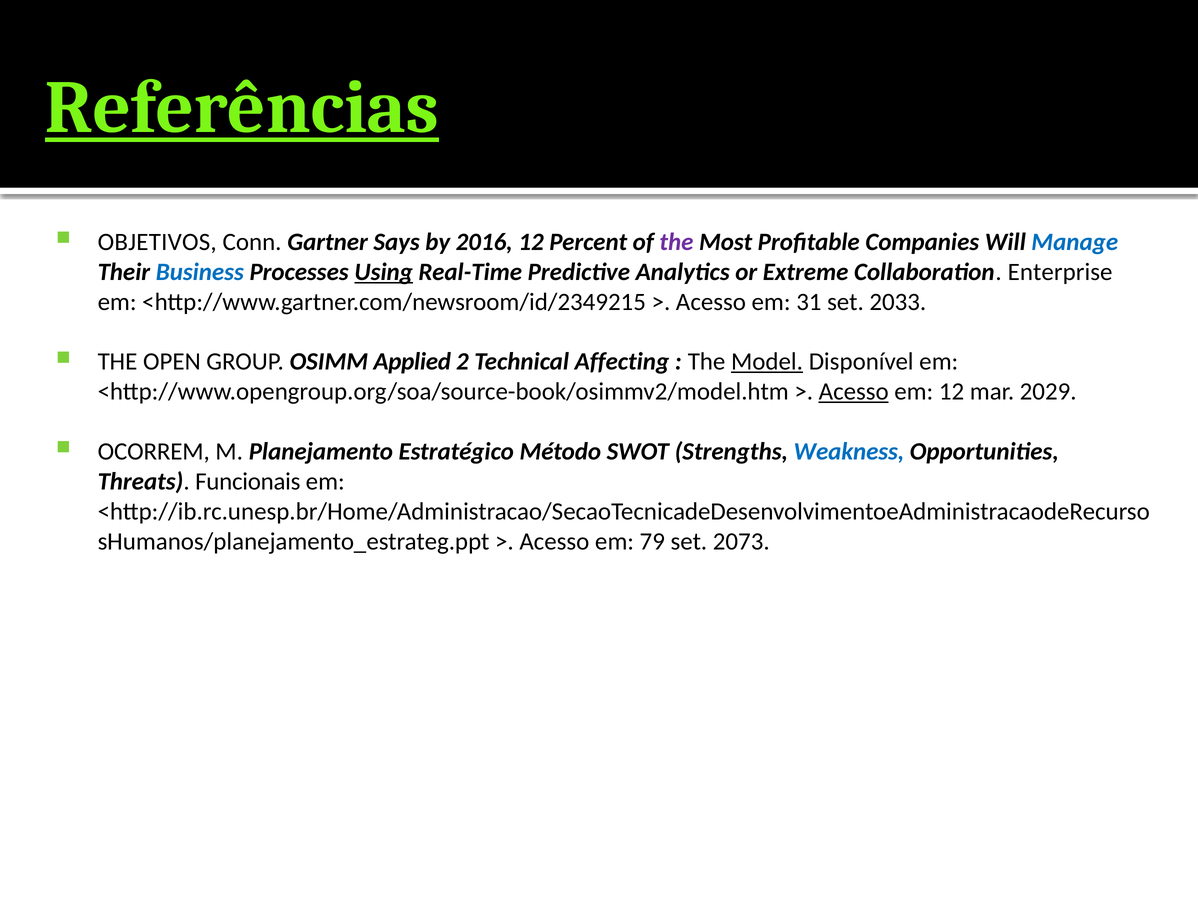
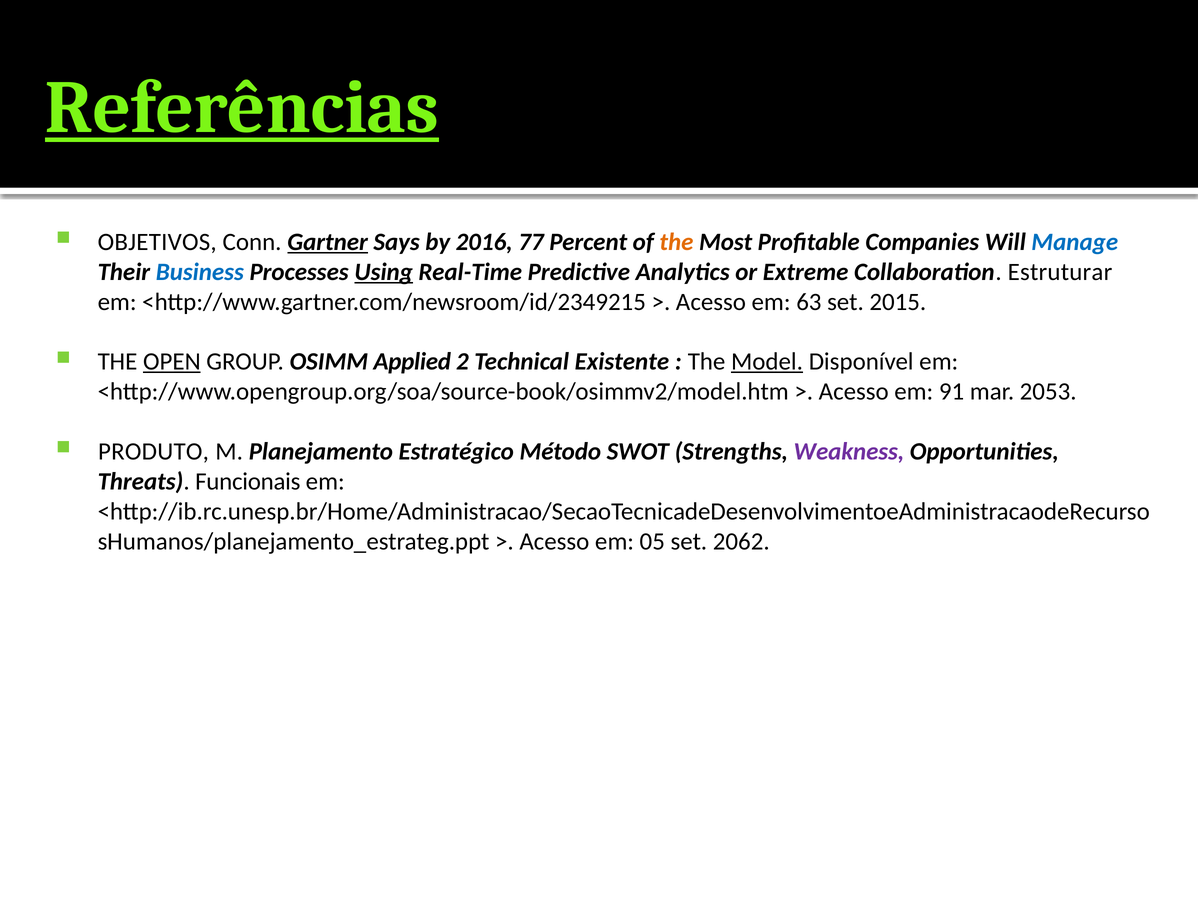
Gartner underline: none -> present
2016 12: 12 -> 77
the at (676, 242) colour: purple -> orange
Enterprise: Enterprise -> Estruturar
31: 31 -> 63
2033: 2033 -> 2015
OPEN underline: none -> present
Affecting: Affecting -> Existente
Acesso at (854, 392) underline: present -> none
em 12: 12 -> 91
2029: 2029 -> 2053
OCORREM: OCORREM -> PRODUTO
Weakness colour: blue -> purple
79: 79 -> 05
2073: 2073 -> 2062
